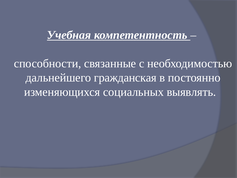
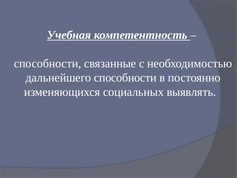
дальнейшего гражданская: гражданская -> способности
